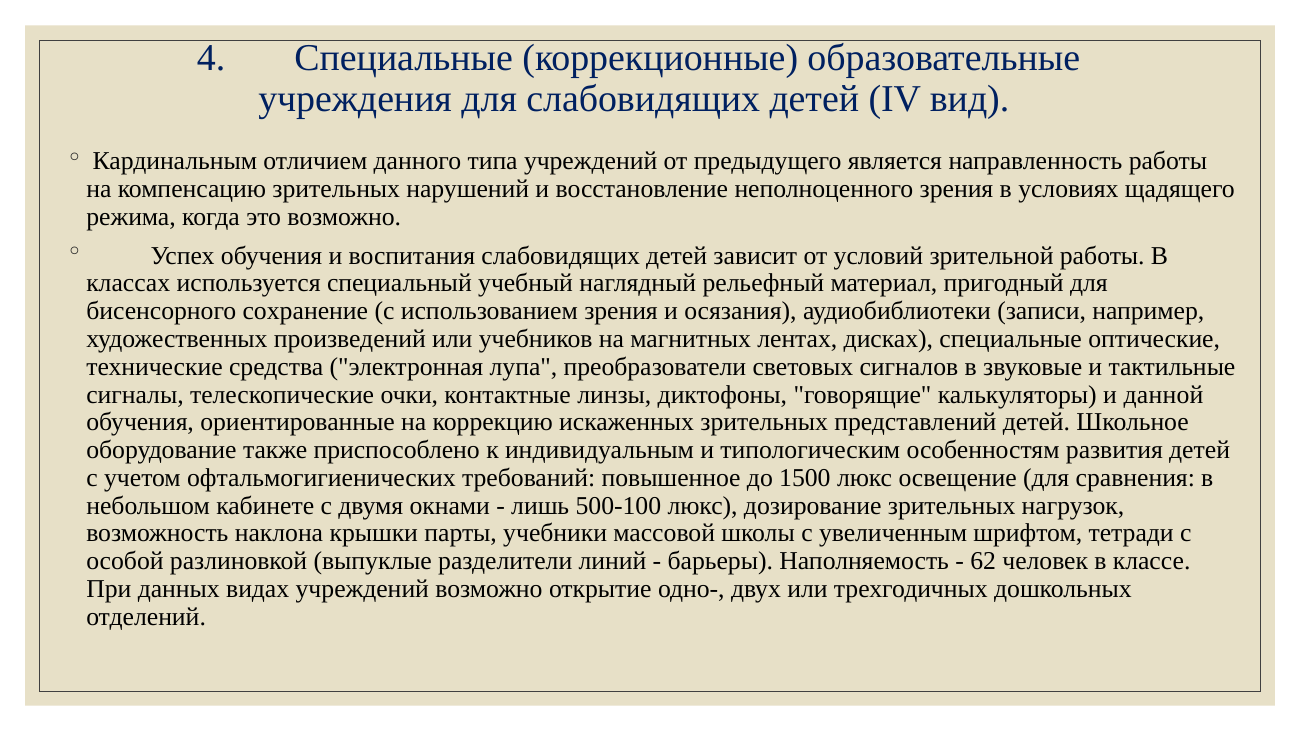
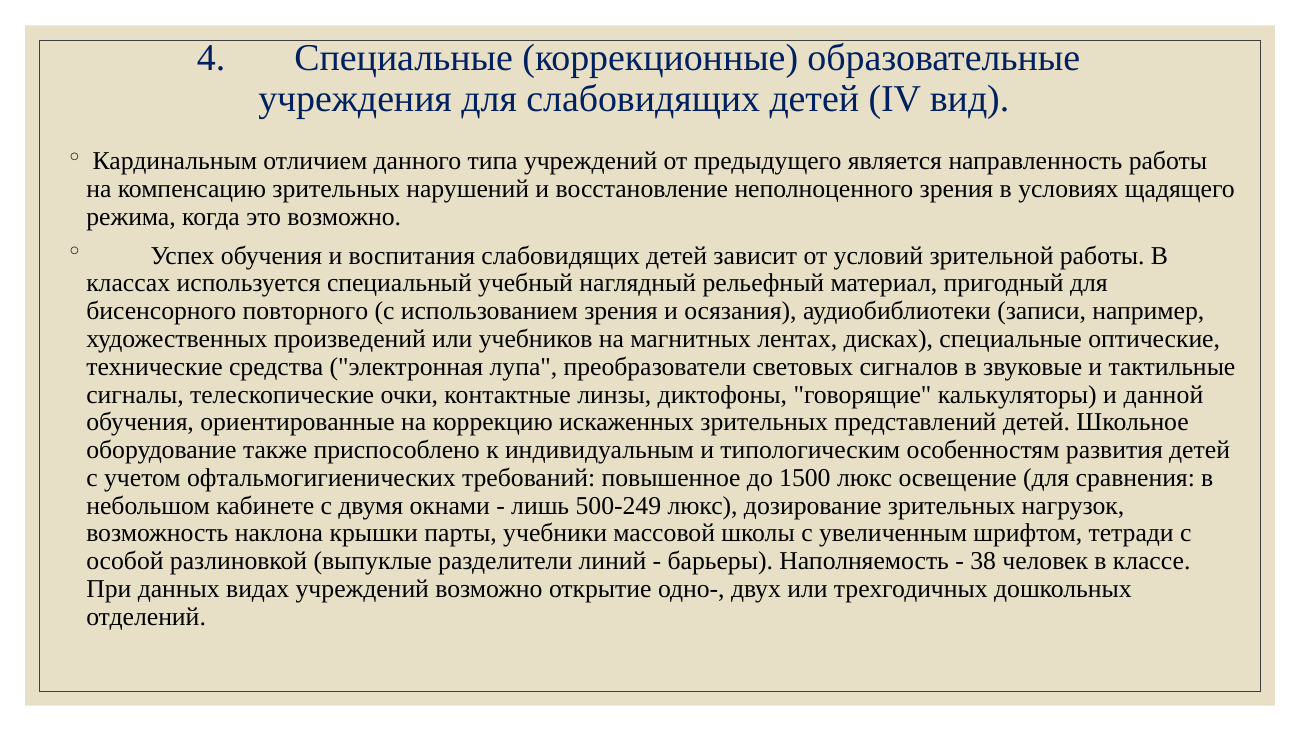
сохранение: сохранение -> повторного
500-100: 500-100 -> 500-249
62: 62 -> 38
